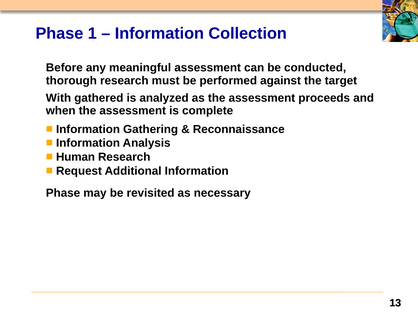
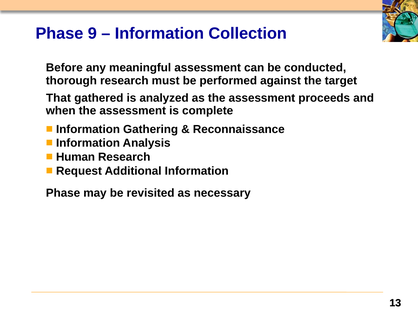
1: 1 -> 9
With: With -> That
